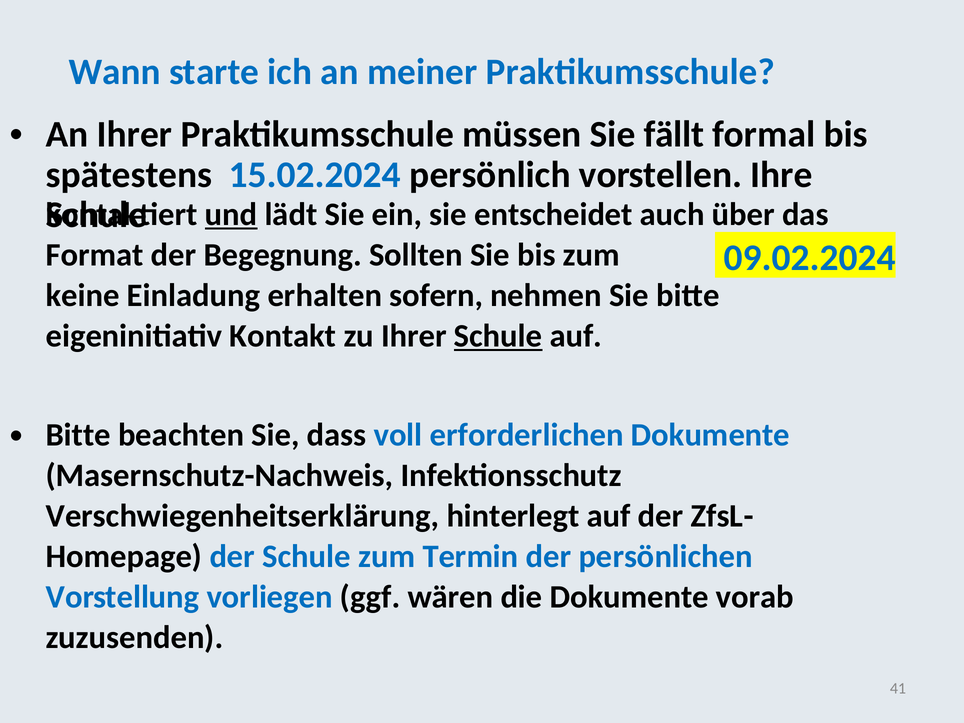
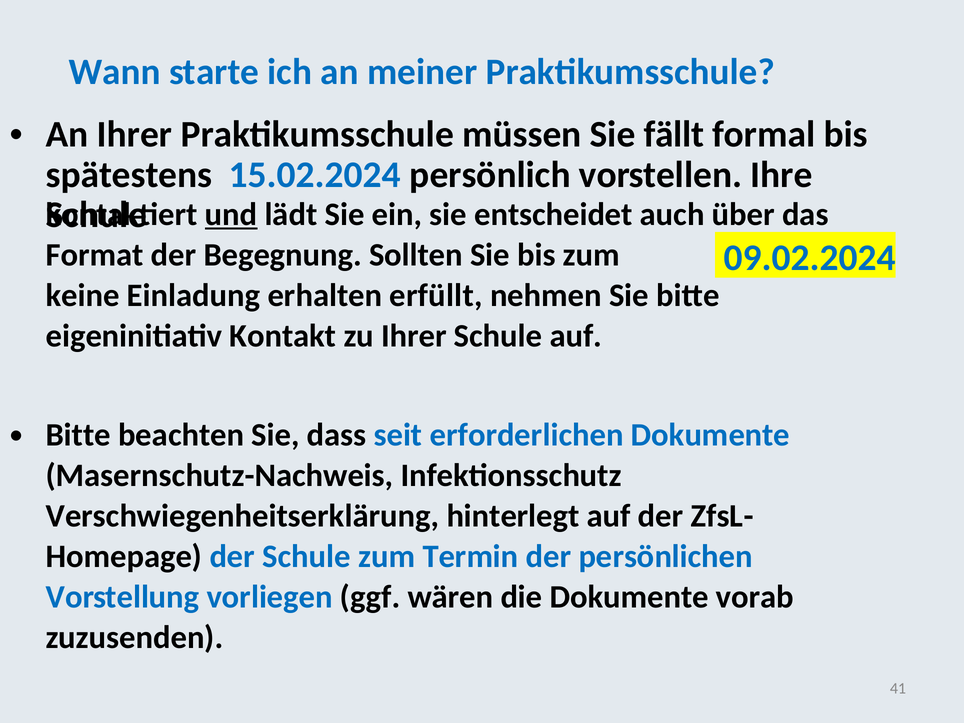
sofern: sofern -> erfüllt
Schule at (498, 336) underline: present -> none
voll: voll -> seit
